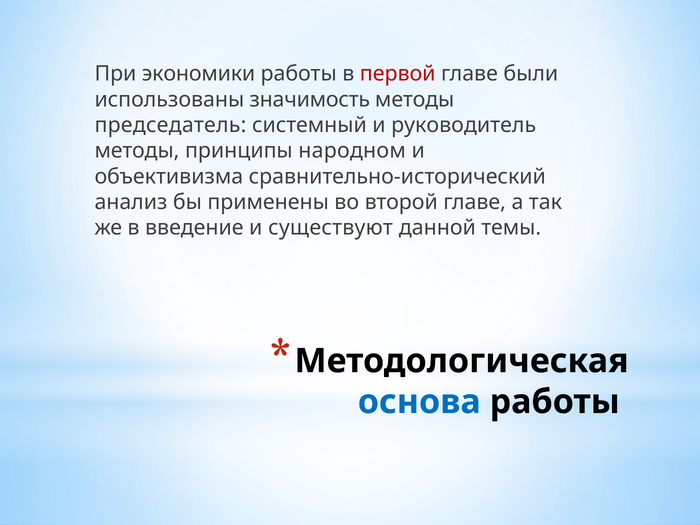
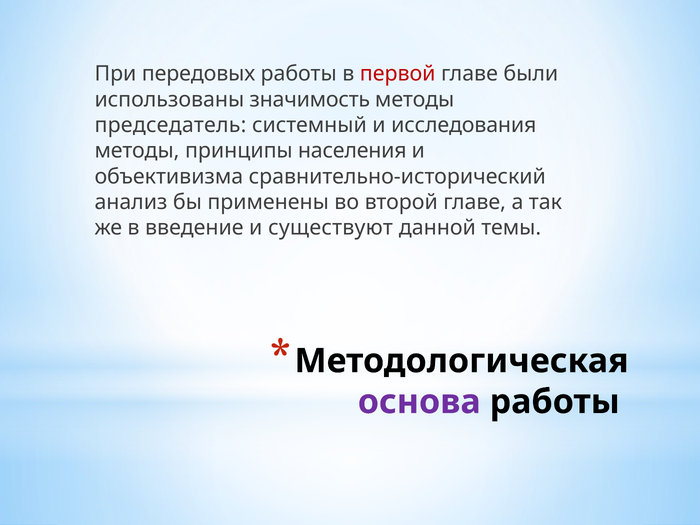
экономики: экономики -> передовых
руководитель: руководитель -> исследования
народном: народном -> населения
основа colour: blue -> purple
